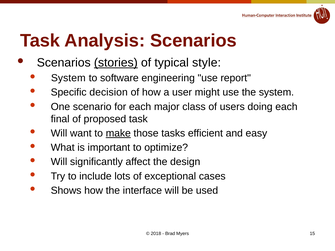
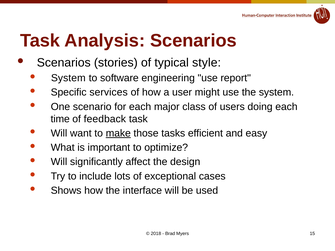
stories underline: present -> none
decision: decision -> services
final: final -> time
proposed: proposed -> feedback
